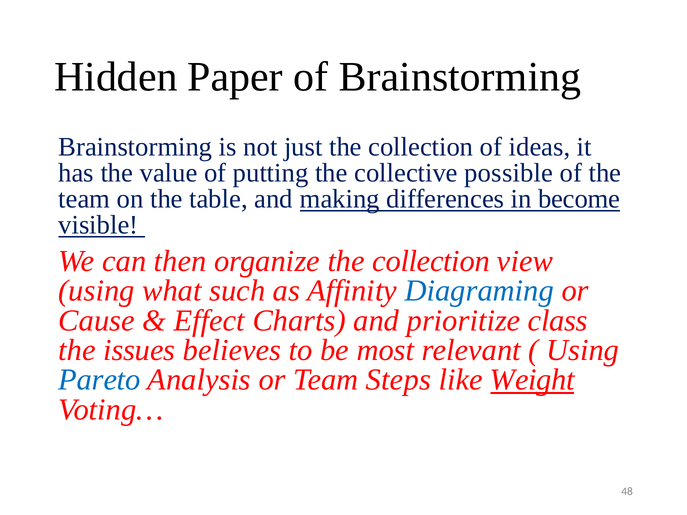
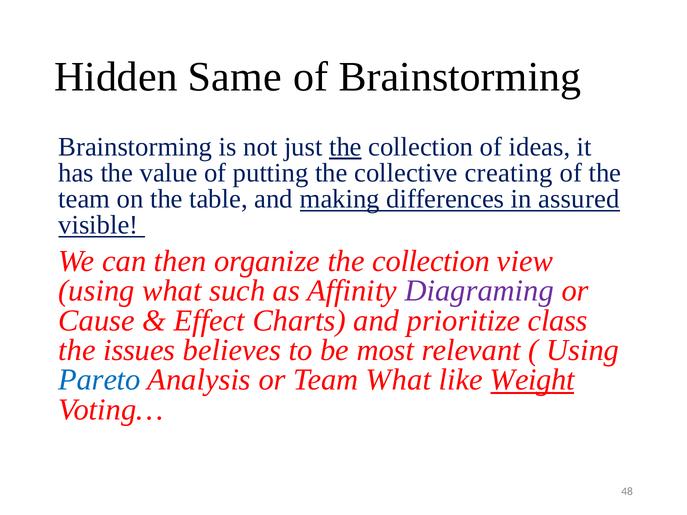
Paper: Paper -> Same
the at (345, 147) underline: none -> present
possible: possible -> creating
become: become -> assured
Diagraming colour: blue -> purple
Team Steps: Steps -> What
